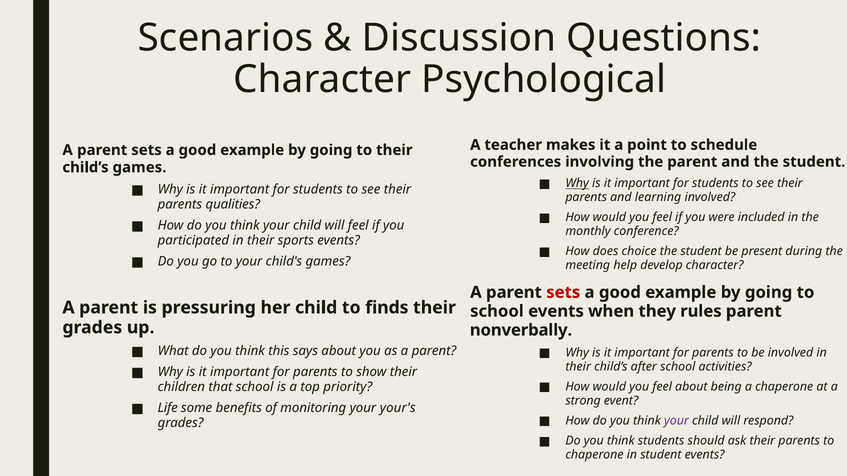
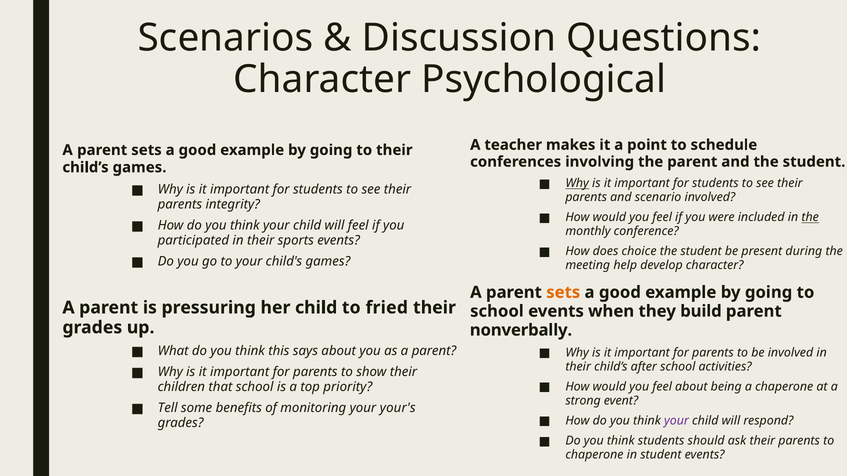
learning: learning -> scenario
qualities: qualities -> integrity
the at (810, 218) underline: none -> present
sets at (563, 293) colour: red -> orange
finds: finds -> fried
rules: rules -> build
Life: Life -> Tell
